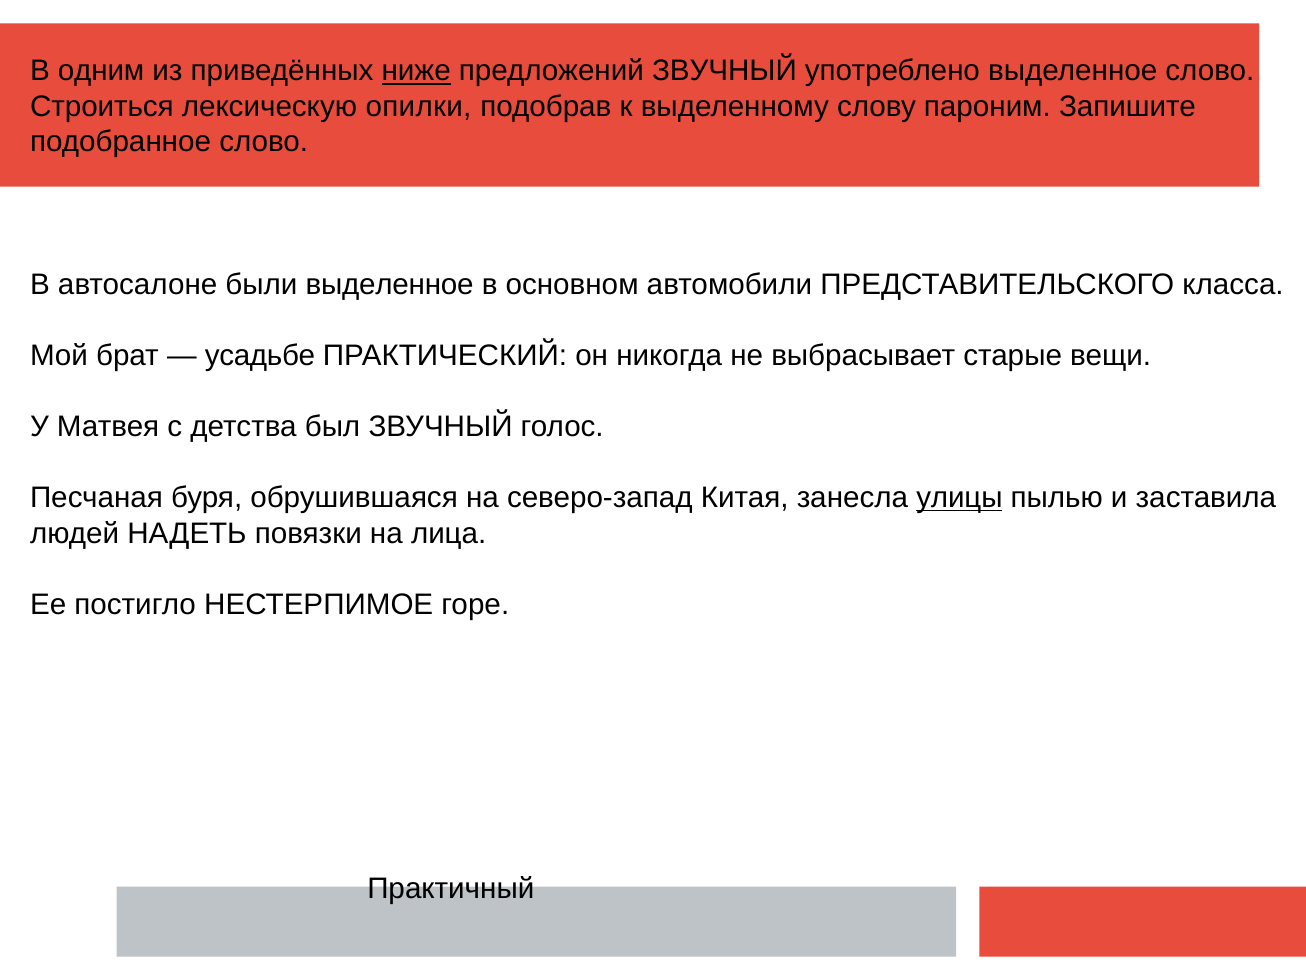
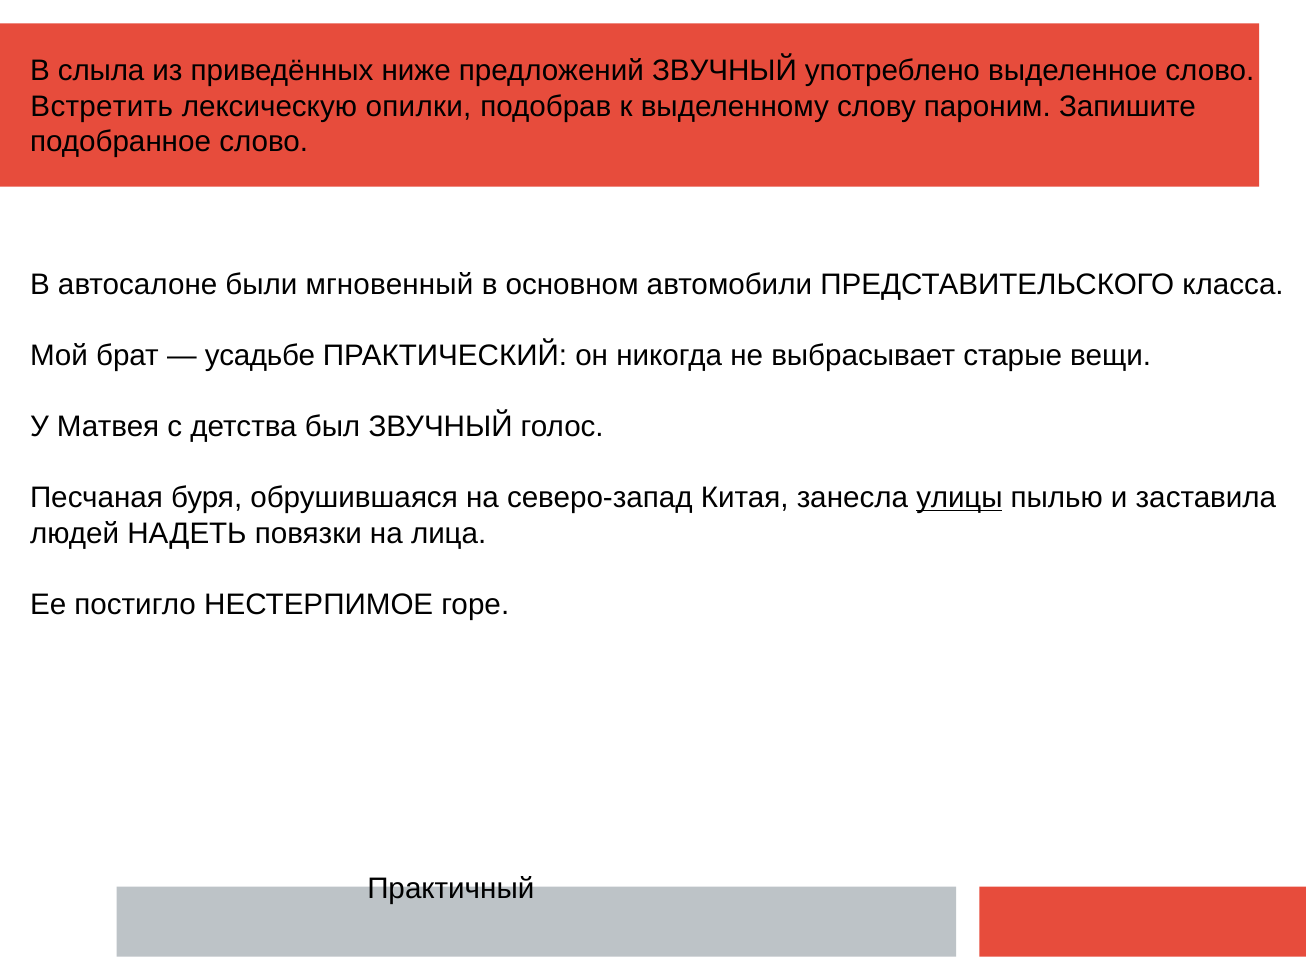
одним: одним -> слыла
ниже underline: present -> none
Строиться: Строиться -> Встретить
были выделенное: выделенное -> мгновенный
